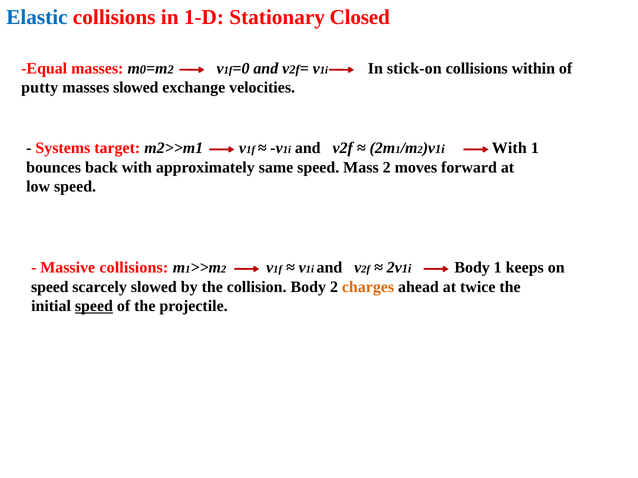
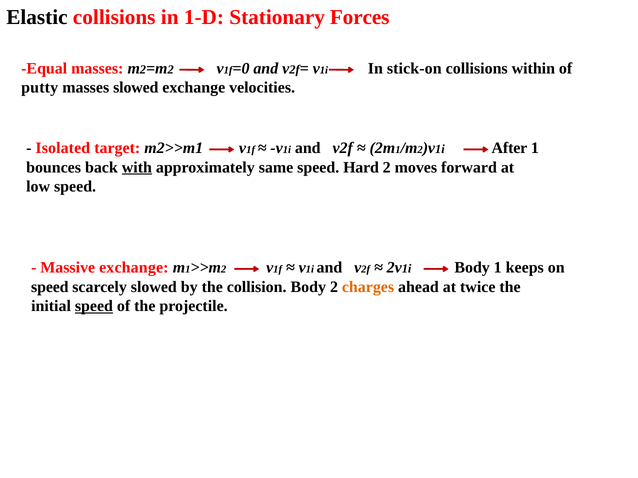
Elastic colour: blue -> black
Closed: Closed -> Forces
0 at (143, 70): 0 -> 2
Systems: Systems -> Isolated
With at (509, 148): With -> After
with at (137, 168) underline: none -> present
Mass: Mass -> Hard
Massive collisions: collisions -> exchange
